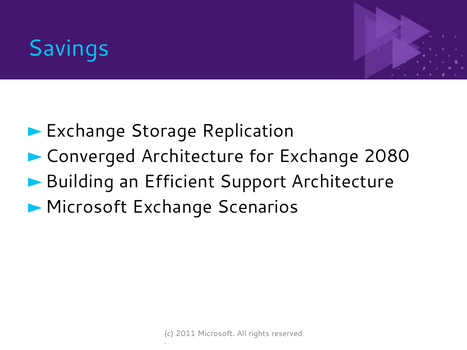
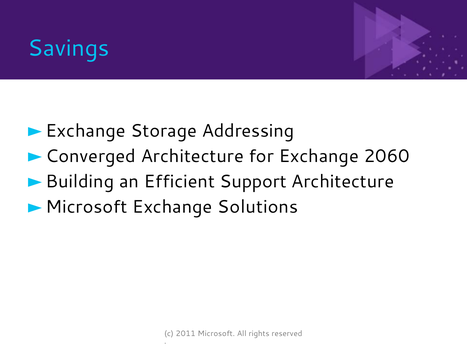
Replication: Replication -> Addressing
2080: 2080 -> 2060
Scenarios: Scenarios -> Solutions
